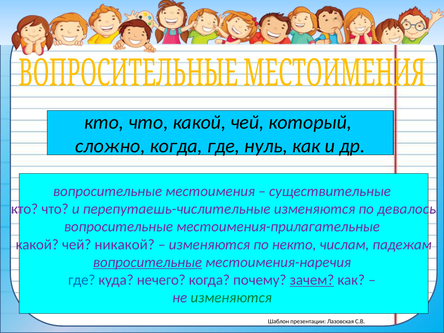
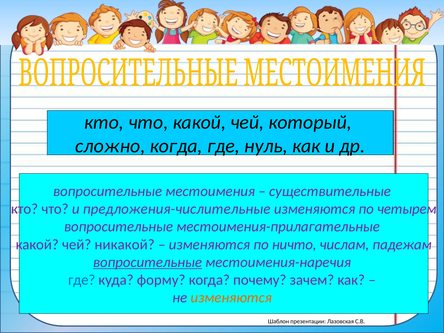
перепутаешь-числительные: перепутаешь-числительные -> предложения-числительные
девалось: девалось -> четырем
некто: некто -> ничто
нечего: нечего -> форму
зачем underline: present -> none
изменяются at (231, 298) colour: green -> orange
